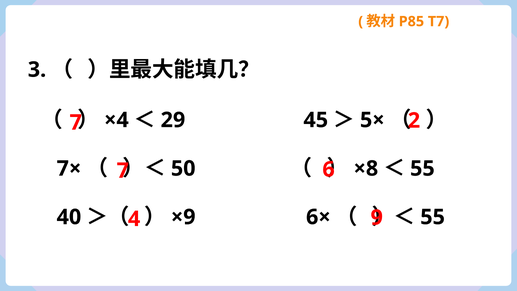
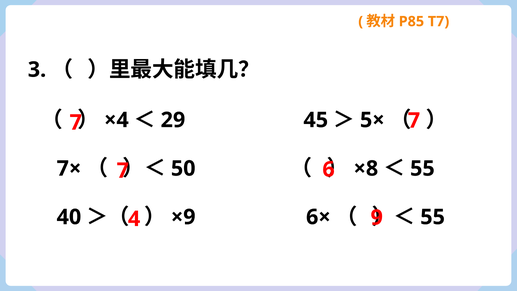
2 at (414, 120): 2 -> 7
